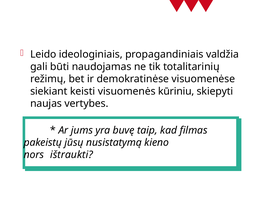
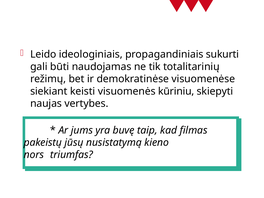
valdžia: valdžia -> sukurti
ištraukti: ištraukti -> triumfas
